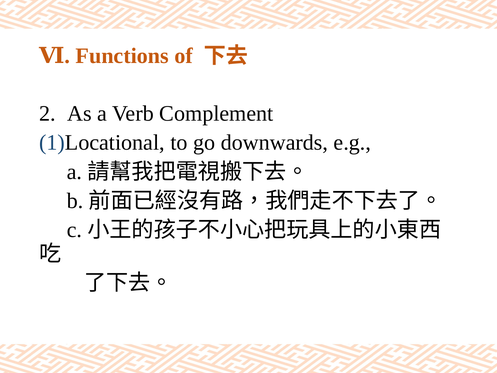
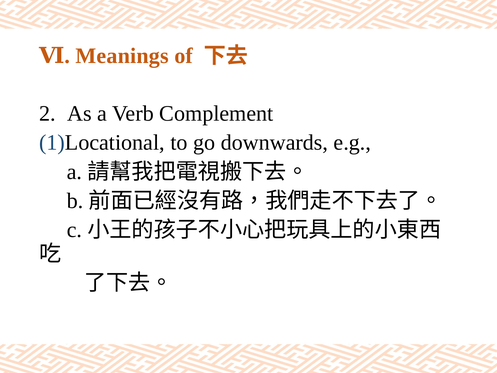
Functions: Functions -> Meanings
